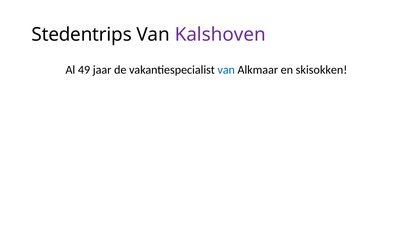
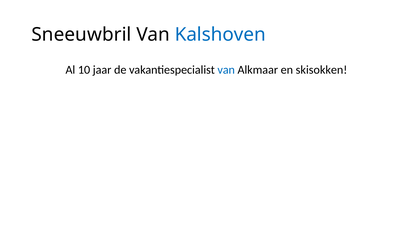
Stedentrips: Stedentrips -> Sneeuwbril
Kalshoven colour: purple -> blue
49: 49 -> 10
